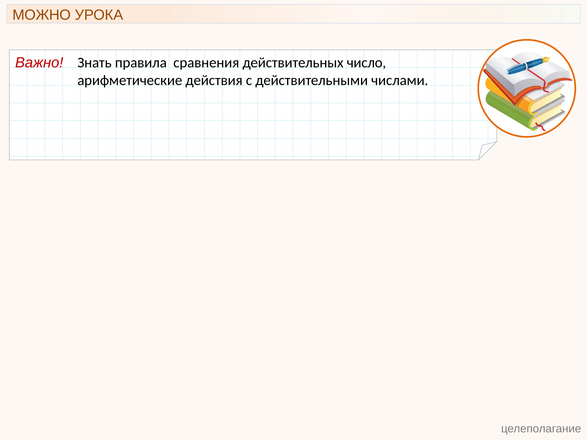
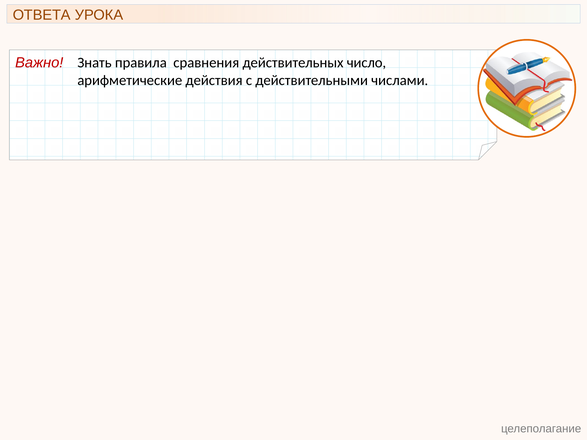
МОЖНО: МОЖНО -> ОТВЕТА
